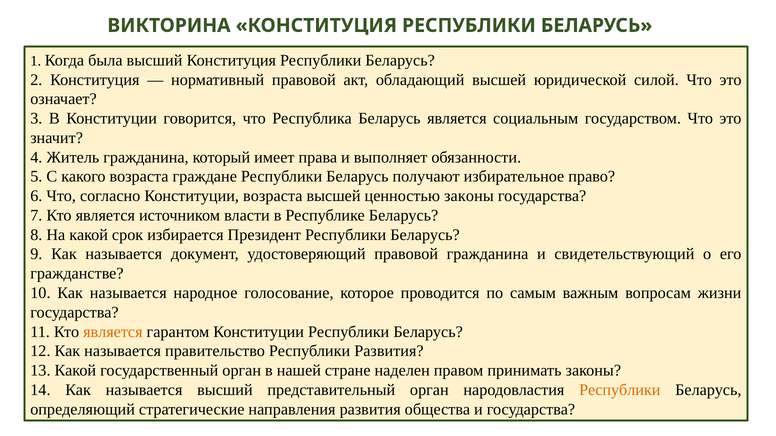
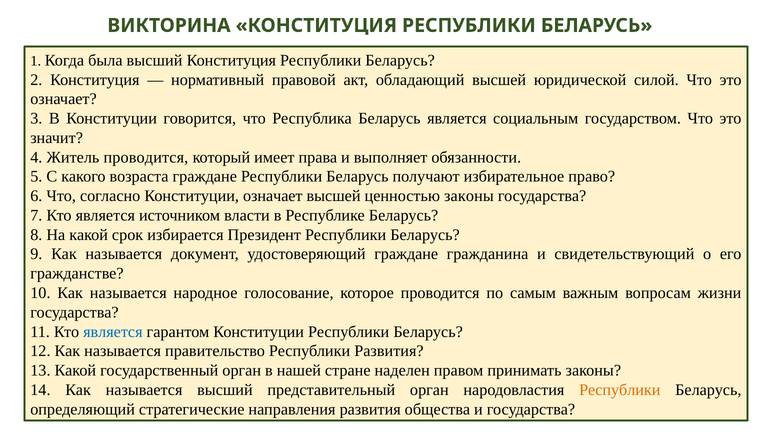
Житель гражданина: гражданина -> проводится
Конституции возраста: возраста -> означает
удостоверяющий правовой: правовой -> граждане
является at (113, 332) colour: orange -> blue
